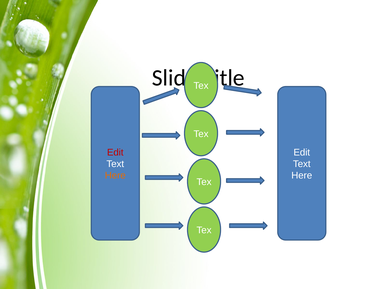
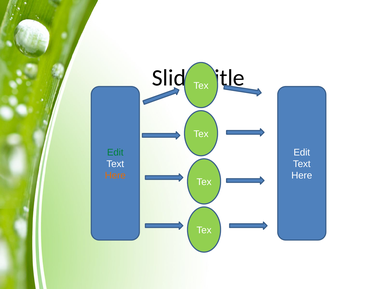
Edit at (115, 152) colour: red -> green
